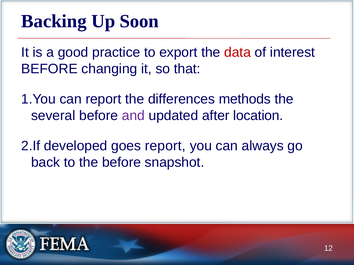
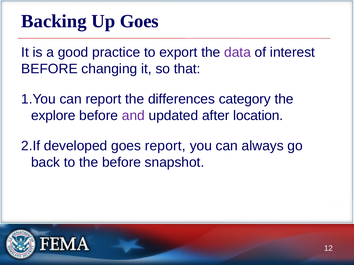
Up Soon: Soon -> Goes
data colour: red -> purple
methods: methods -> category
several: several -> explore
